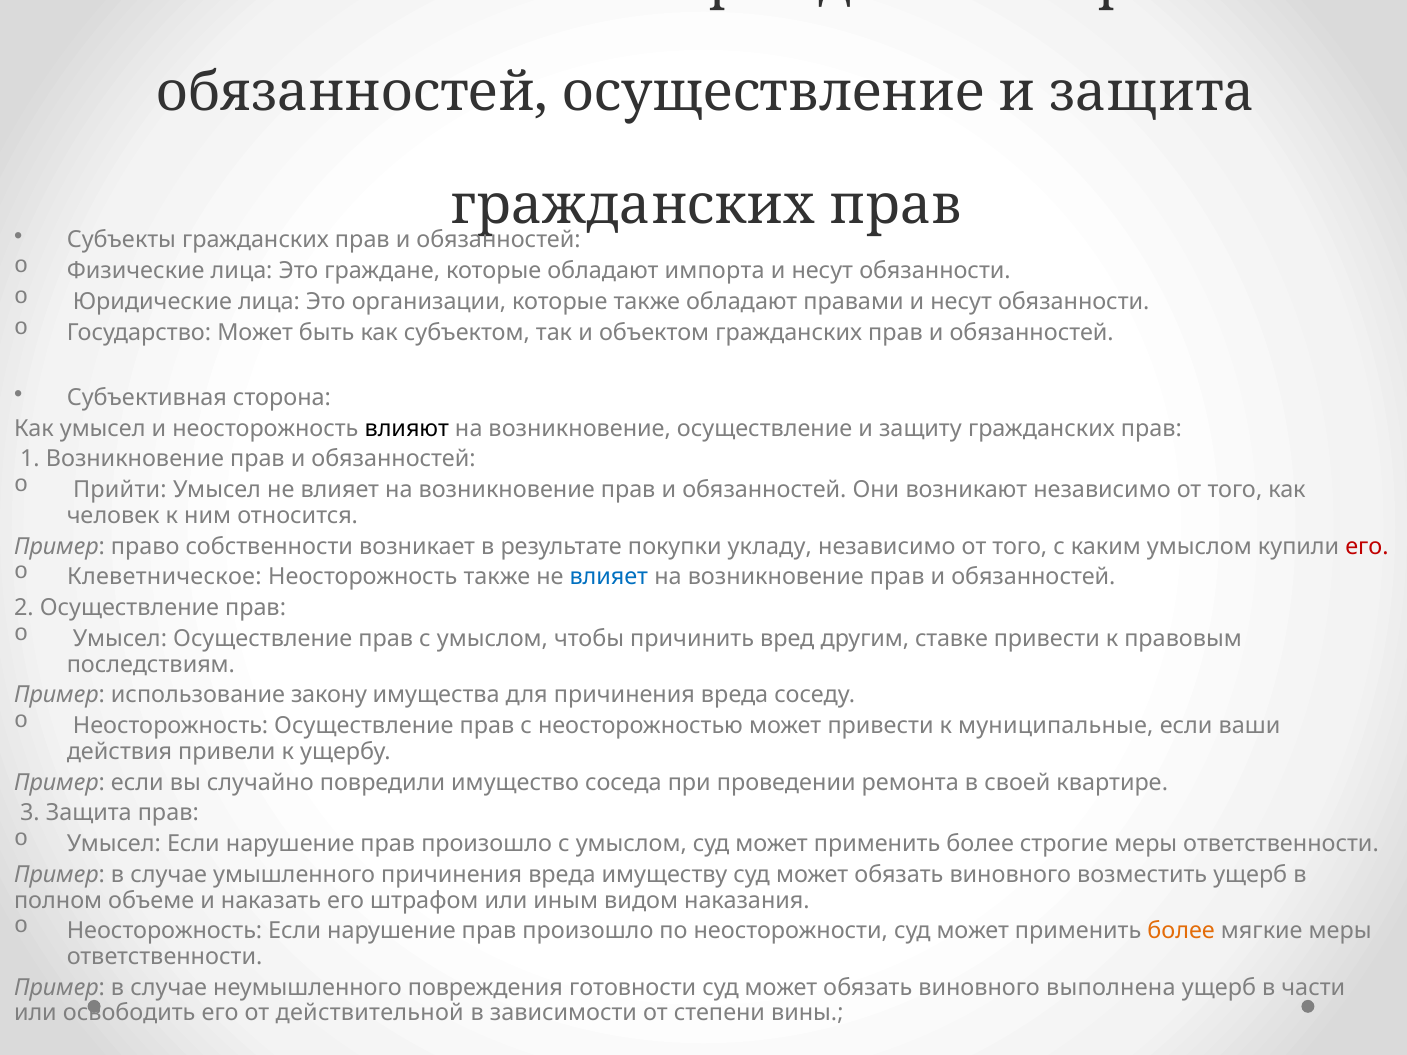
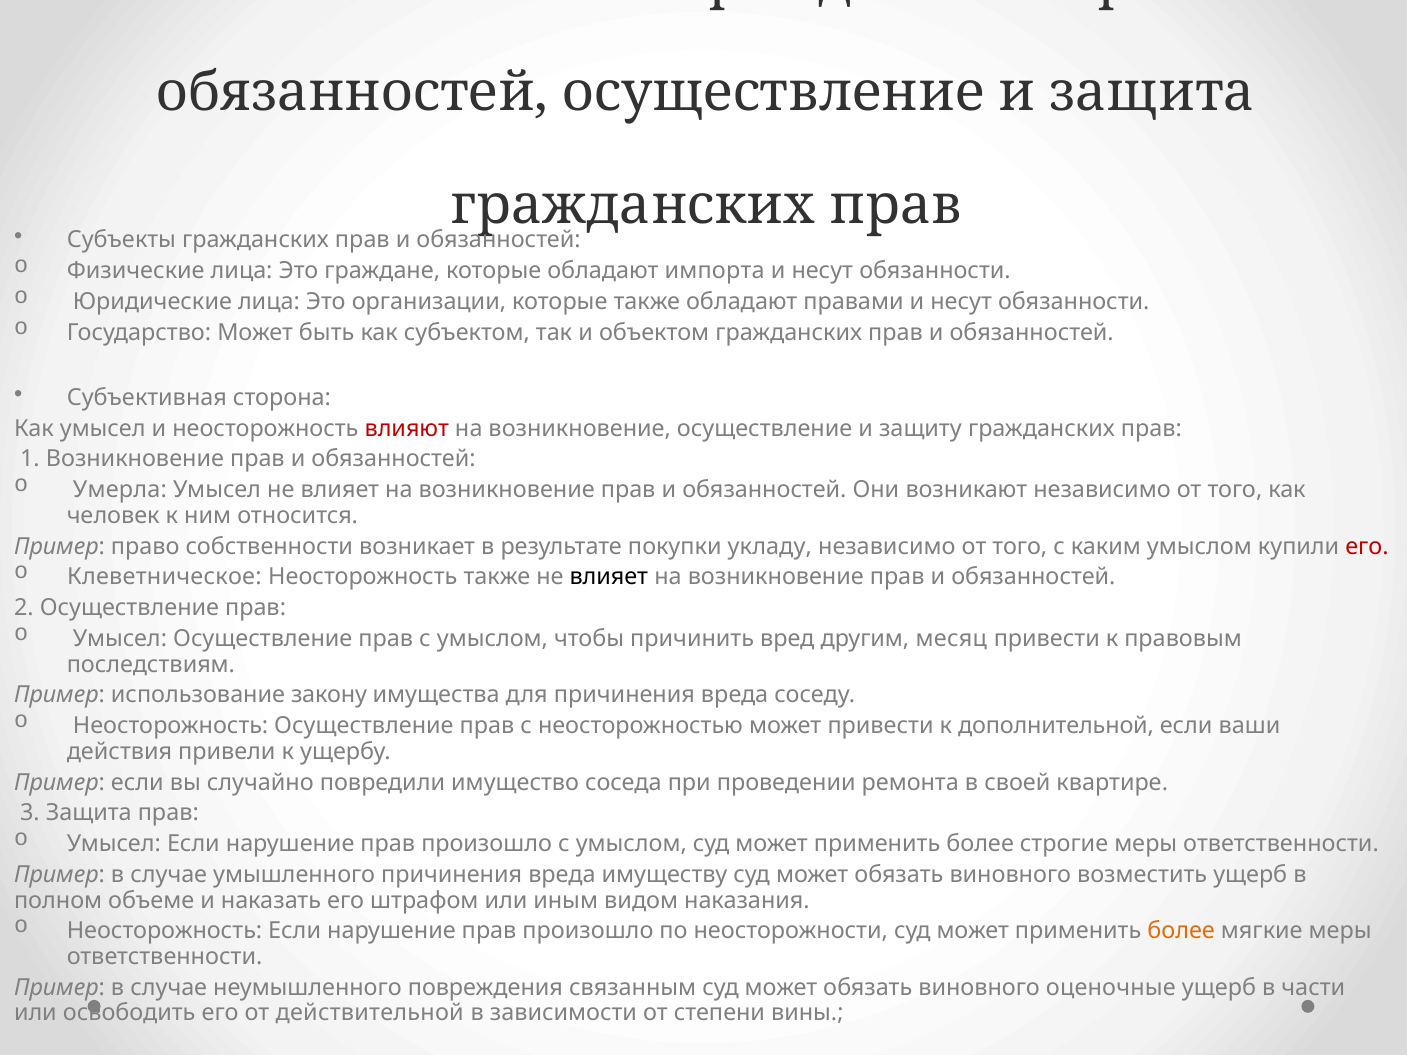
влияют colour: black -> red
Прийти: Прийти -> Умерла
влияет at (609, 577) colour: blue -> black
ставке: ставке -> месяц
муниципальные: муниципальные -> дополнительной
готовности: готовности -> связанным
выполнена: выполнена -> оценочные
